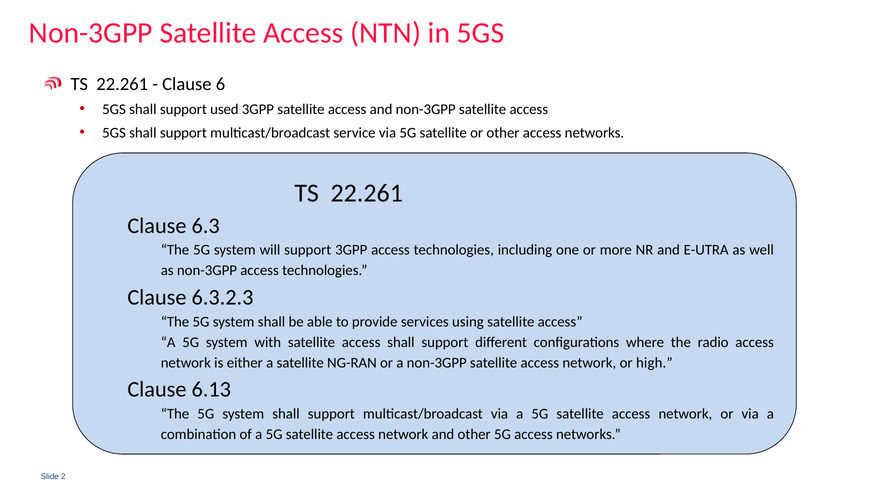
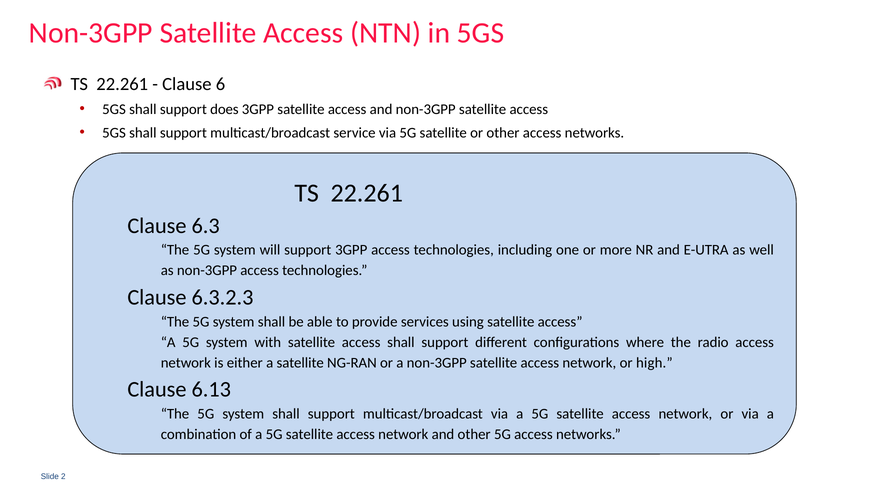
used: used -> does
